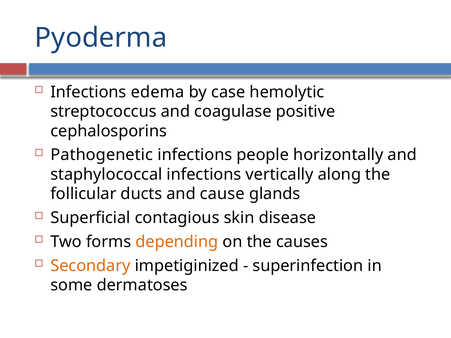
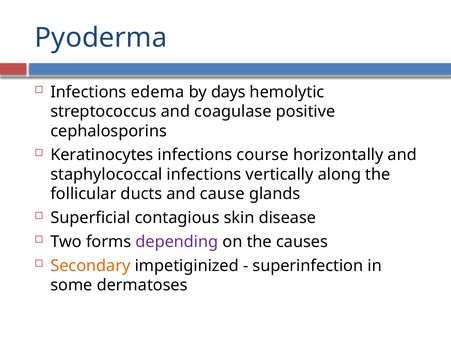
case: case -> days
Pathogenetic: Pathogenetic -> Keratinocytes
people: people -> course
depending colour: orange -> purple
